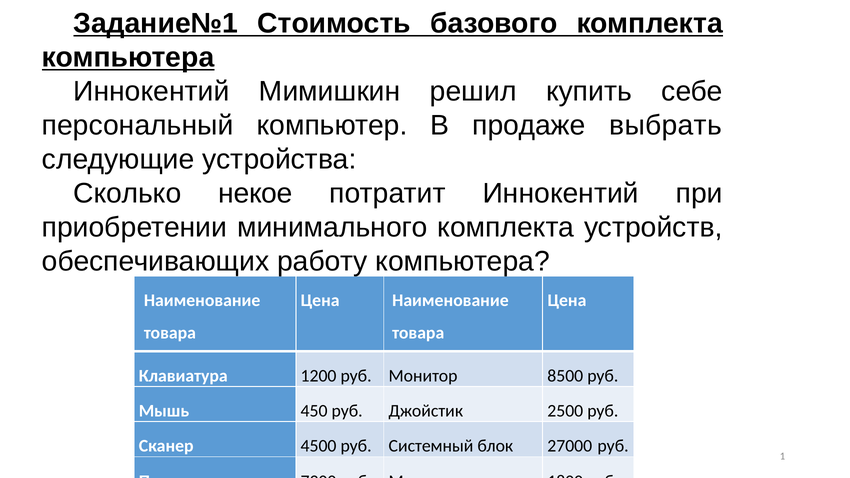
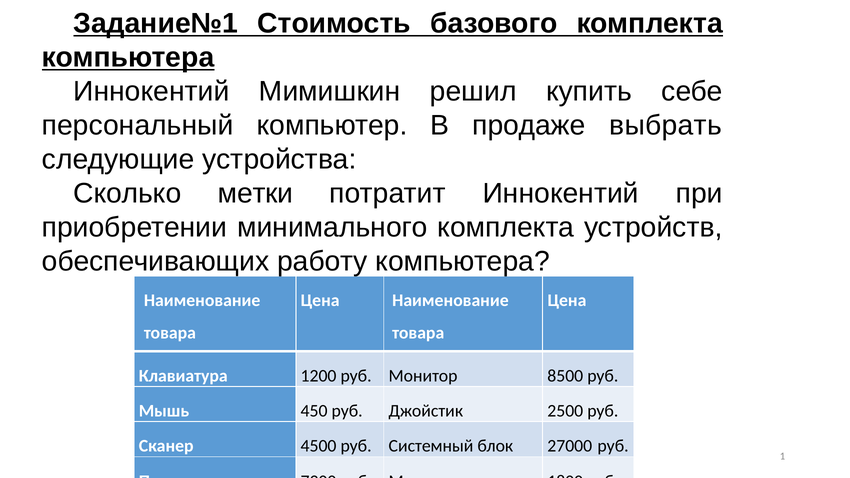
некое: некое -> метки
